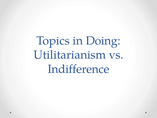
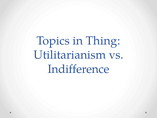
Doing: Doing -> Thing
